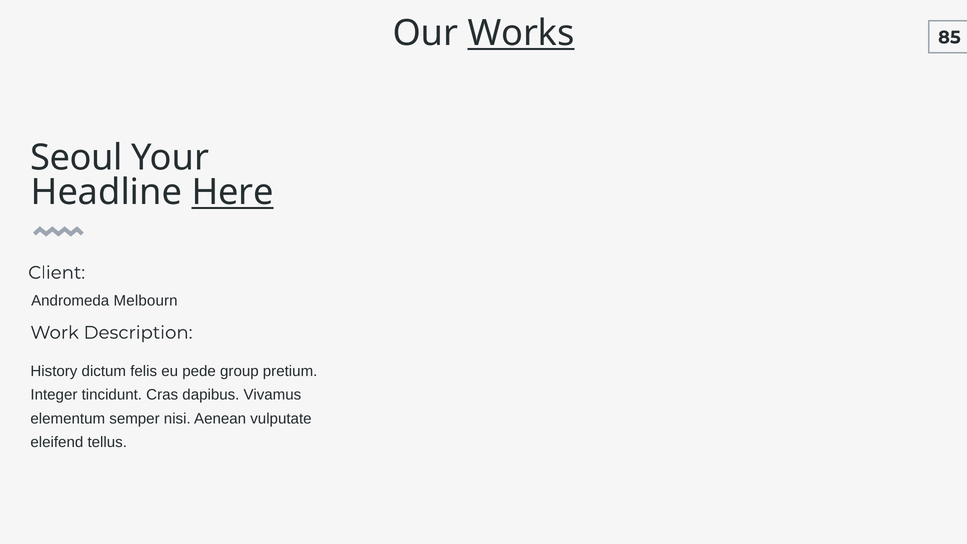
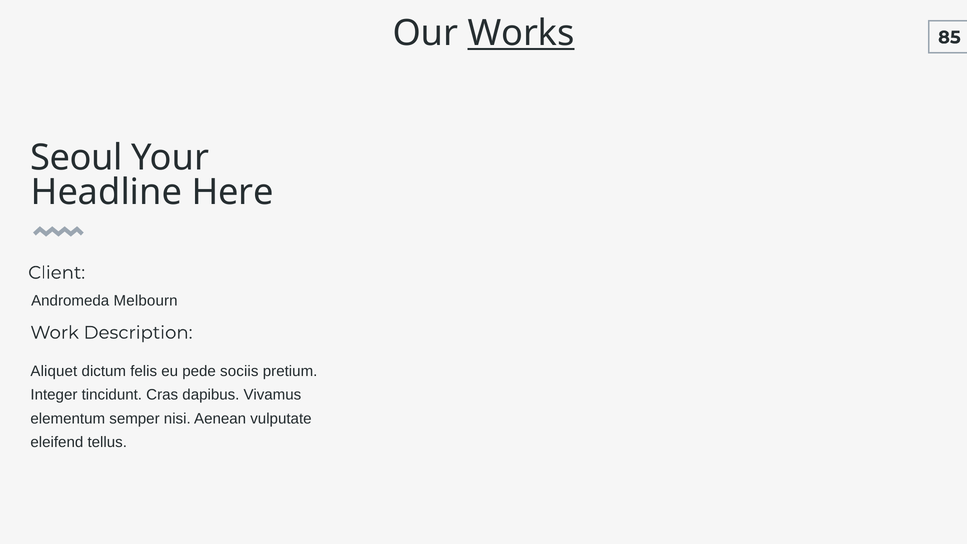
Here underline: present -> none
History: History -> Aliquet
group: group -> sociis
